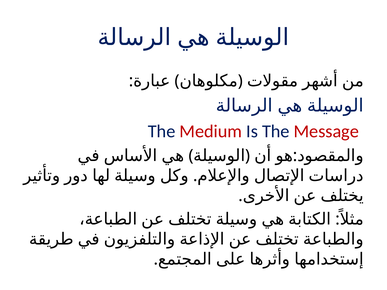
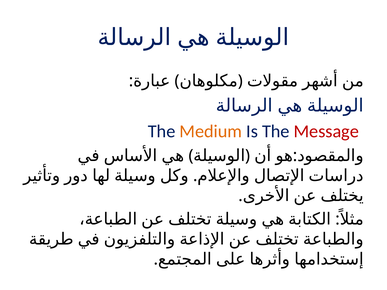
Medium colour: red -> orange
